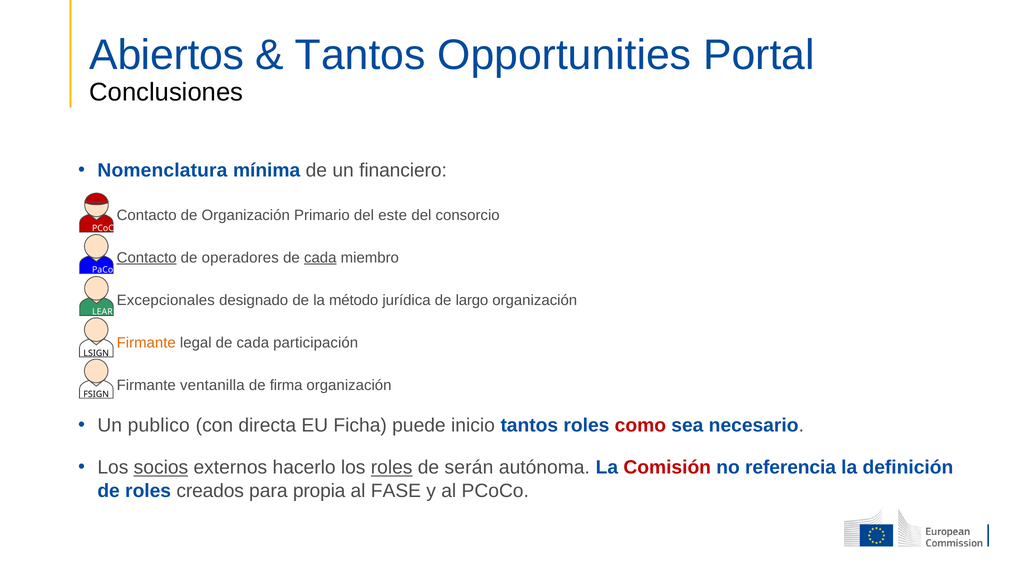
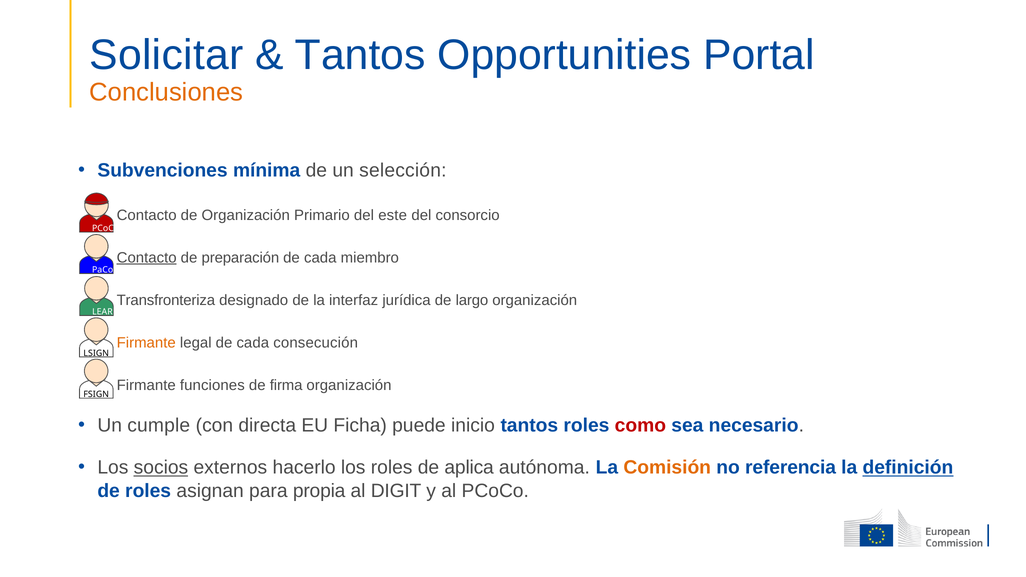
Abiertos: Abiertos -> Solicitar
Conclusiones colour: black -> orange
Nomenclatura: Nomenclatura -> Subvenciones
financiero: financiero -> selección
operadores: operadores -> preparación
cada at (320, 258) underline: present -> none
Excepcionales: Excepcionales -> Transfronteriza
método: método -> interfaz
participación: participación -> consecución
ventanilla: ventanilla -> funciones
publico: publico -> cumple
roles at (392, 468) underline: present -> none
serán: serán -> aplica
Comisión colour: red -> orange
definición underline: none -> present
creados: creados -> asignan
FASE: FASE -> DIGIT
